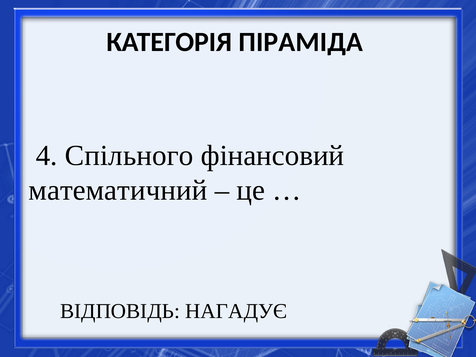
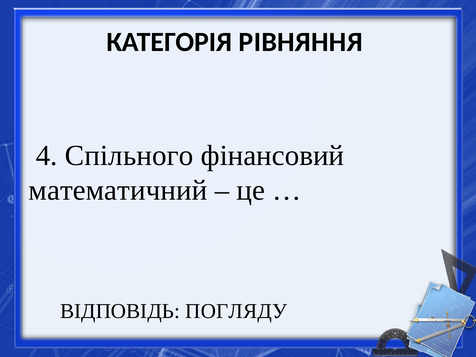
ПІРАМІДА: ПІРАМІДА -> РІВНЯННЯ
НАГАДУЄ: НАГАДУЄ -> ПОГЛЯДУ
